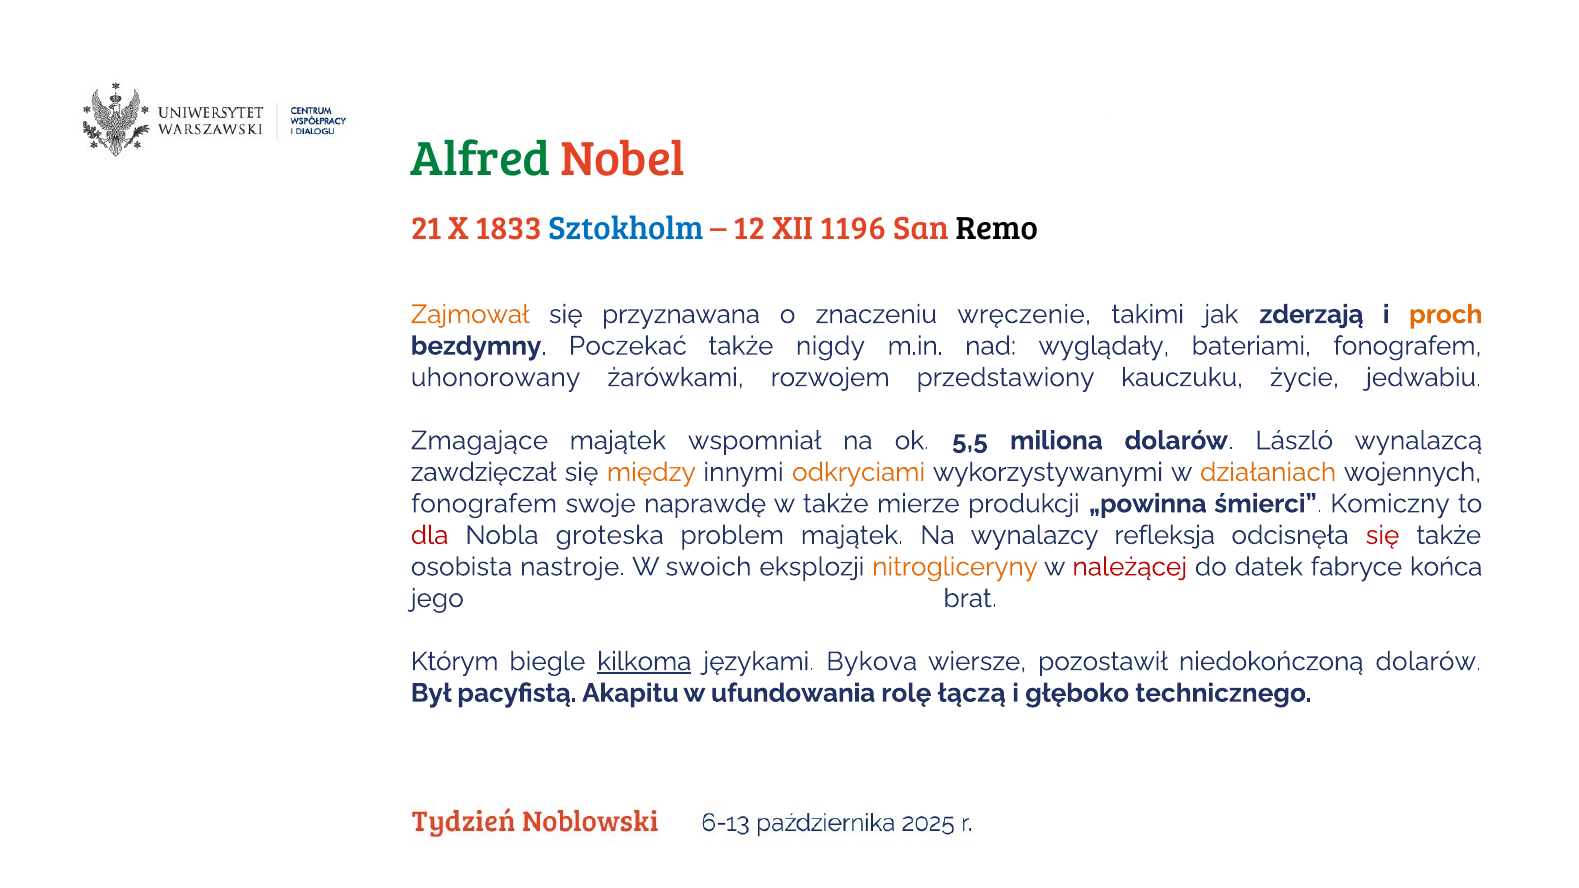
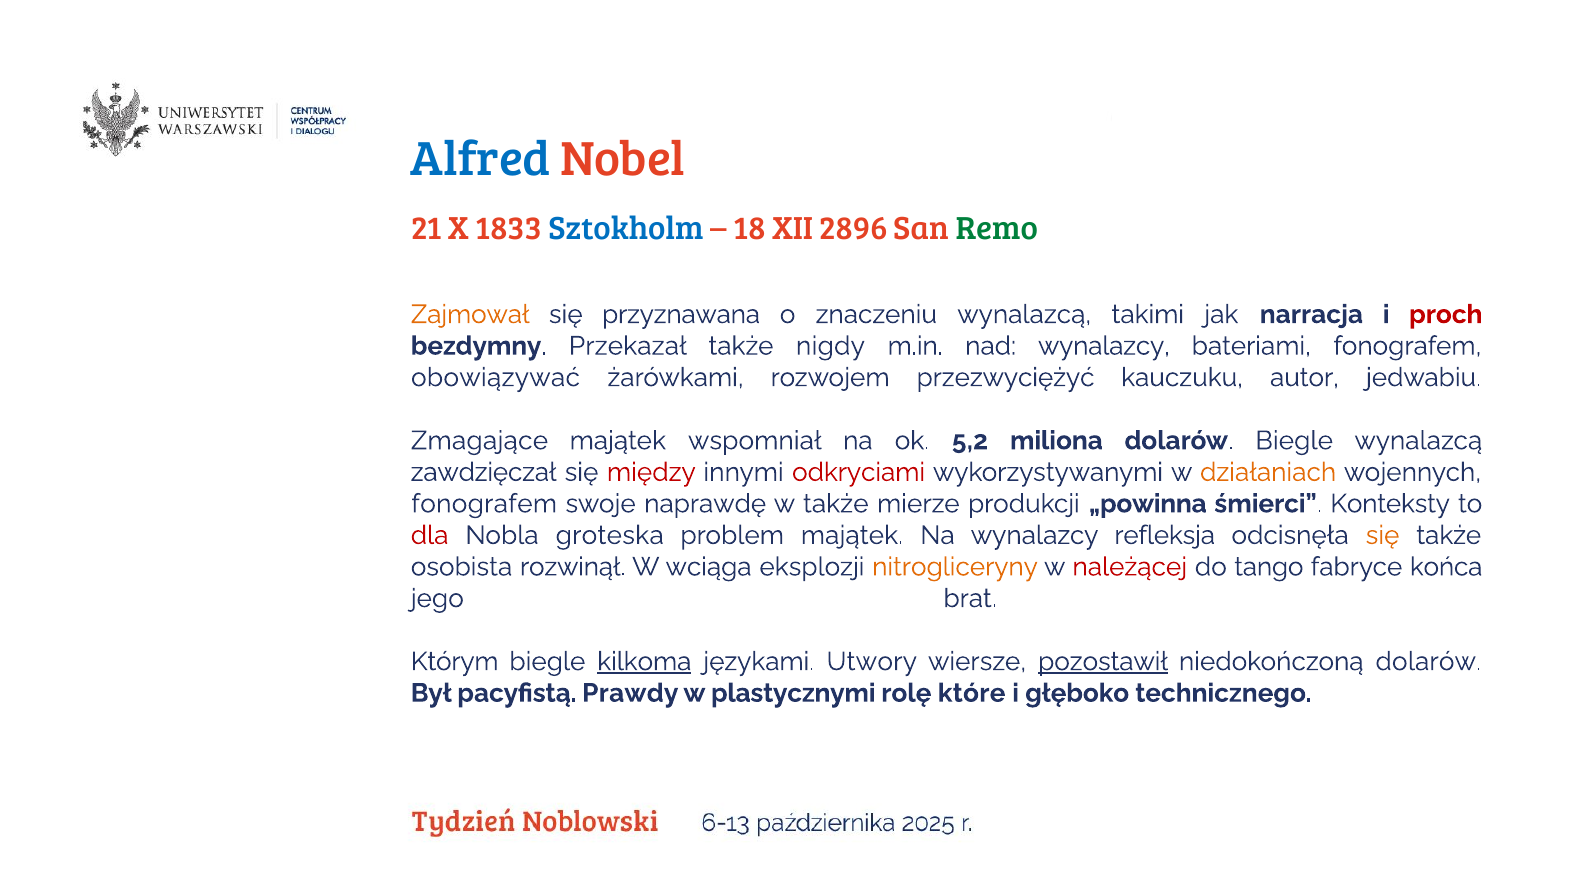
Alfred colour: green -> blue
12: 12 -> 18
1196: 1196 -> 2896
Remo colour: black -> green
znaczeniu wręczenie: wręczenie -> wynalazcą
zderzają: zderzają -> narracja
proch colour: orange -> red
Poczekać: Poczekać -> Przekazał
nad wyglądały: wyglądały -> wynalazcy
uhonorowany: uhonorowany -> obowiązywać
przedstawiony: przedstawiony -> przezwyciężyć
życie: życie -> autor
5,5: 5,5 -> 5,2
dolarów László: László -> Biegle
między colour: orange -> red
odkryciami colour: orange -> red
Komiczny: Komiczny -> Konteksty
się at (1383, 535) colour: red -> orange
nastroje: nastroje -> rozwinął
swoich: swoich -> wciąga
datek: datek -> tango
Bykova: Bykova -> Utwory
pozostawił underline: none -> present
Akapitu: Akapitu -> Prawdy
ufundowania: ufundowania -> plastycznymi
łączą: łączą -> które
